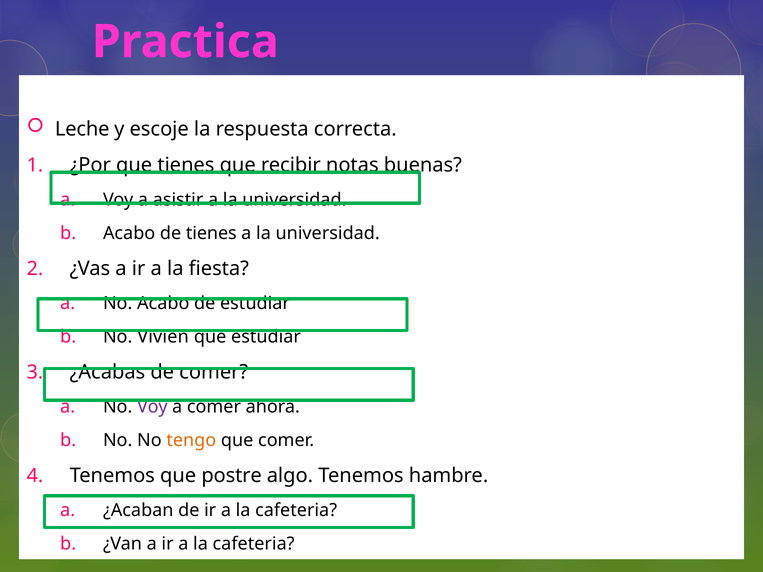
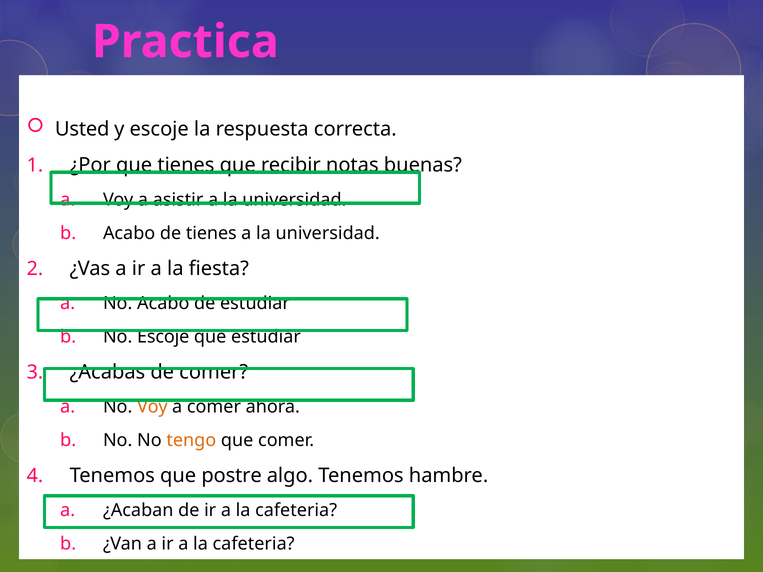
Leche: Leche -> Usted
No Vivien: Vivien -> Escoje
Voy at (152, 407) colour: purple -> orange
